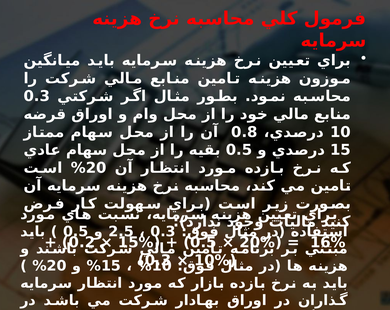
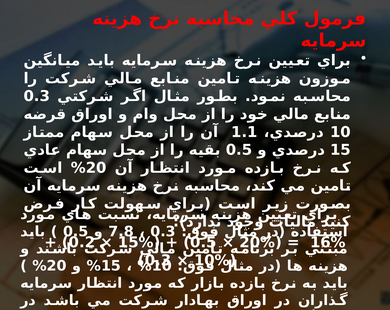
0.8: 0.8 -> 1.1
2.5: 2.5 -> 7.8
